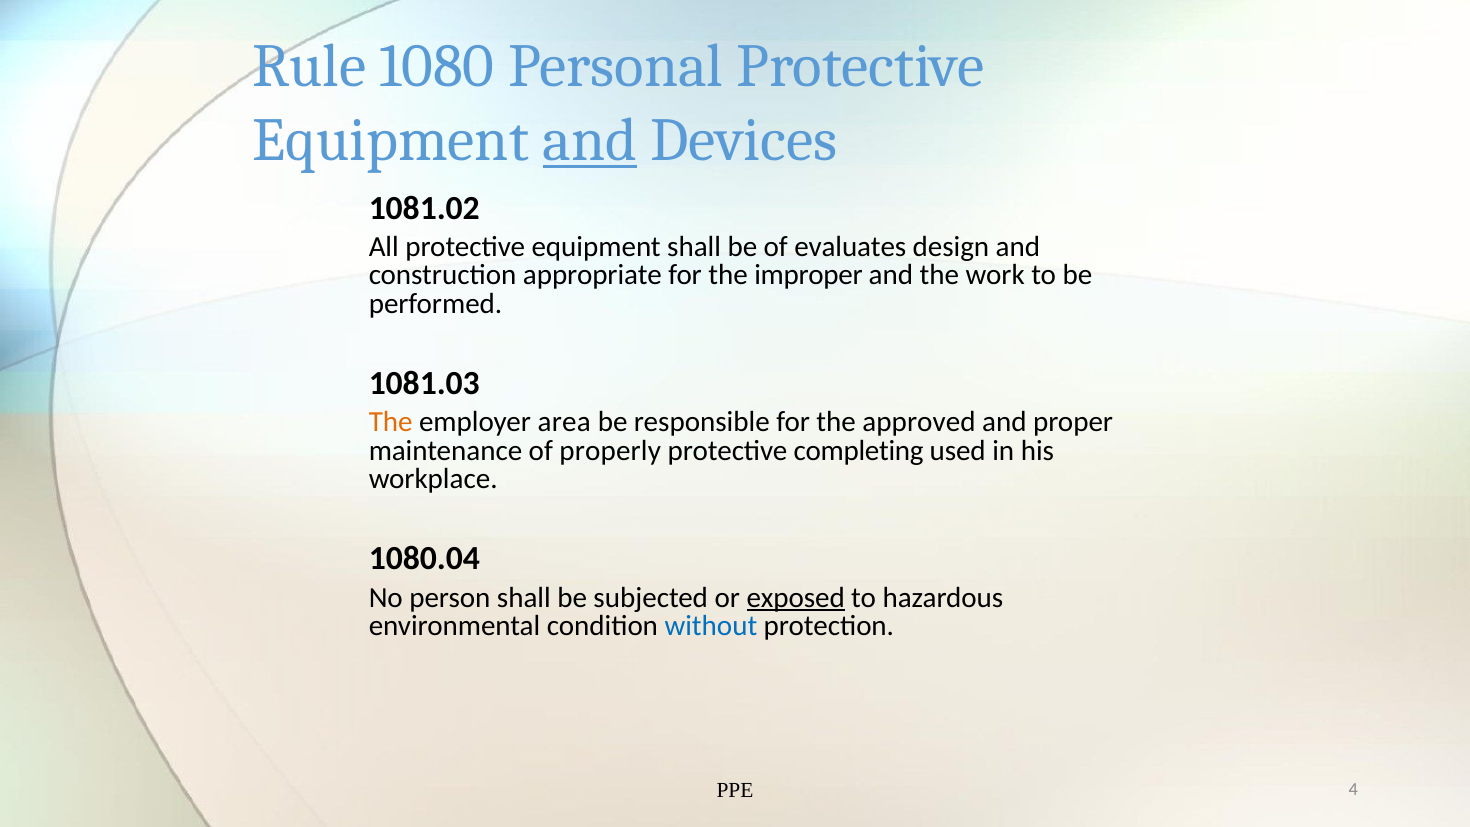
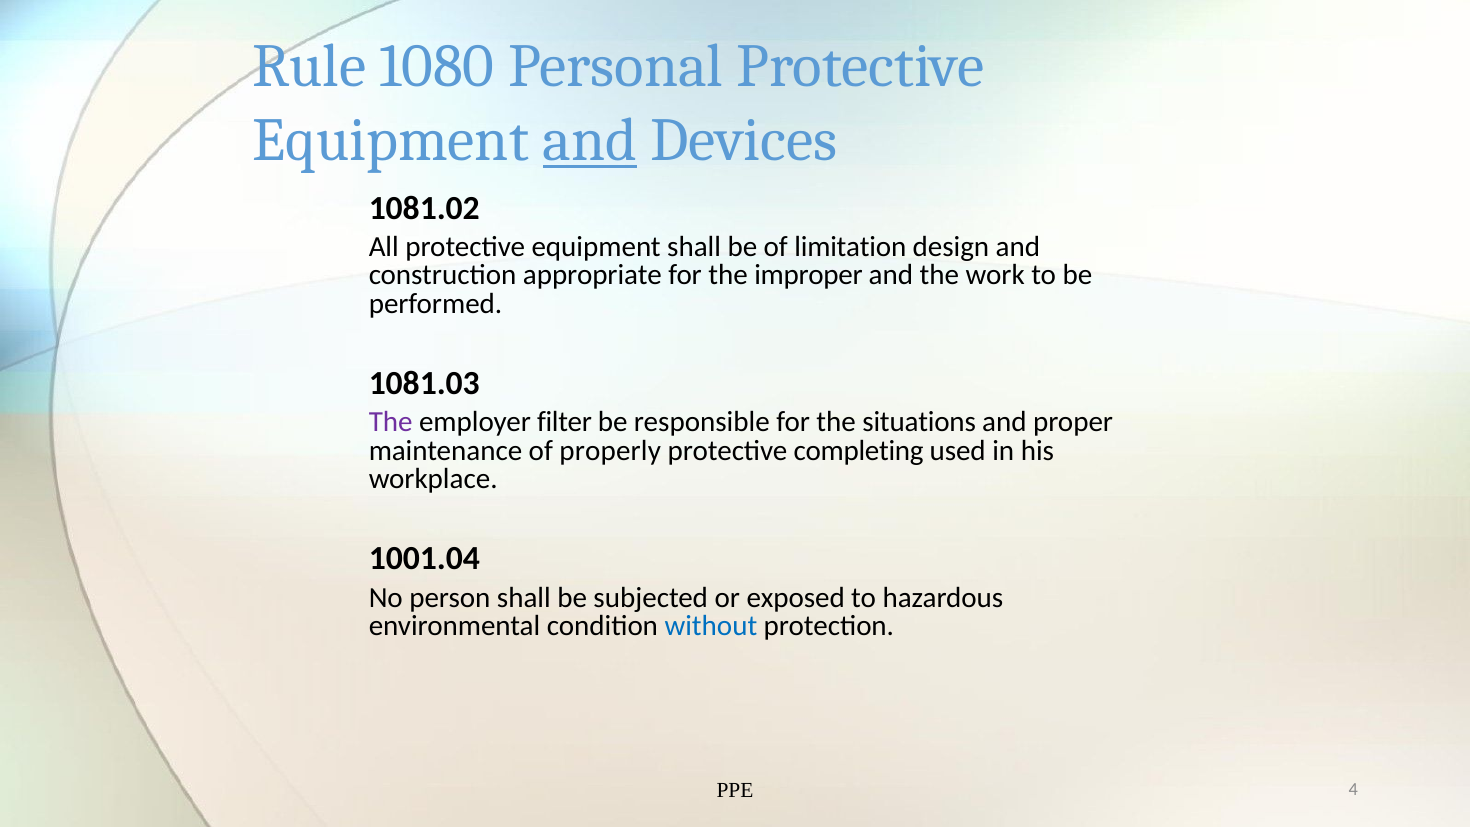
evaluates: evaluates -> limitation
The at (391, 422) colour: orange -> purple
area: area -> filter
approved: approved -> situations
1080.04: 1080.04 -> 1001.04
exposed underline: present -> none
